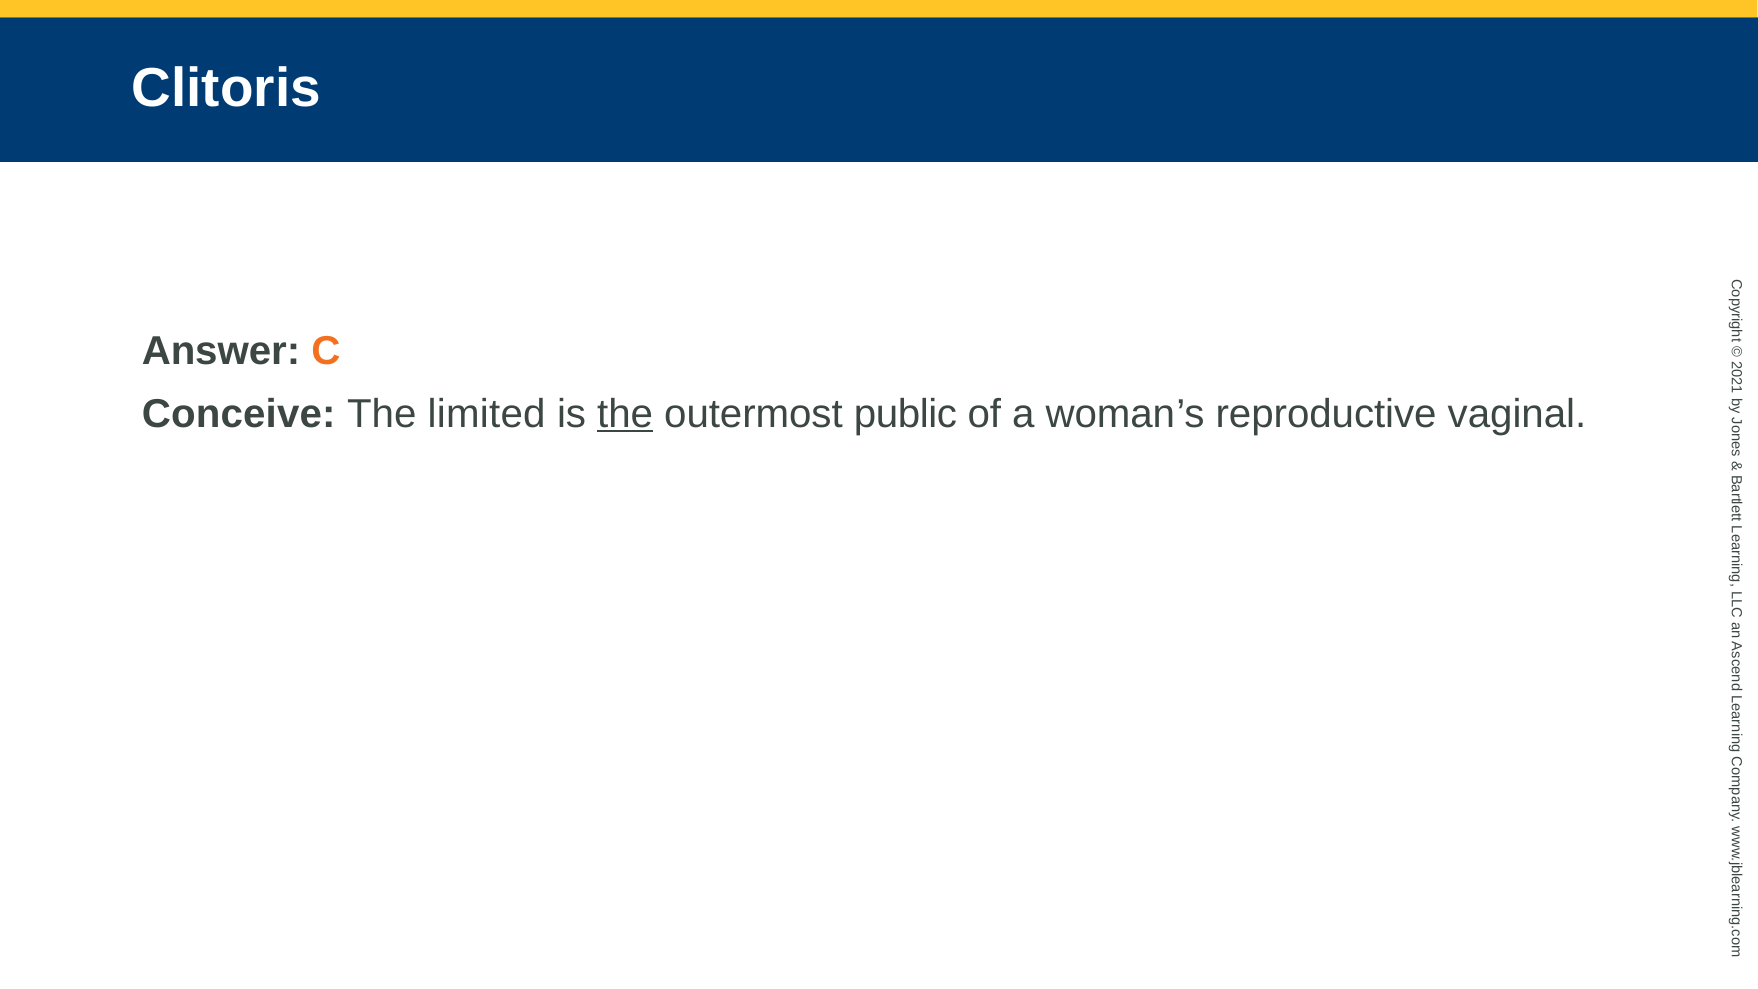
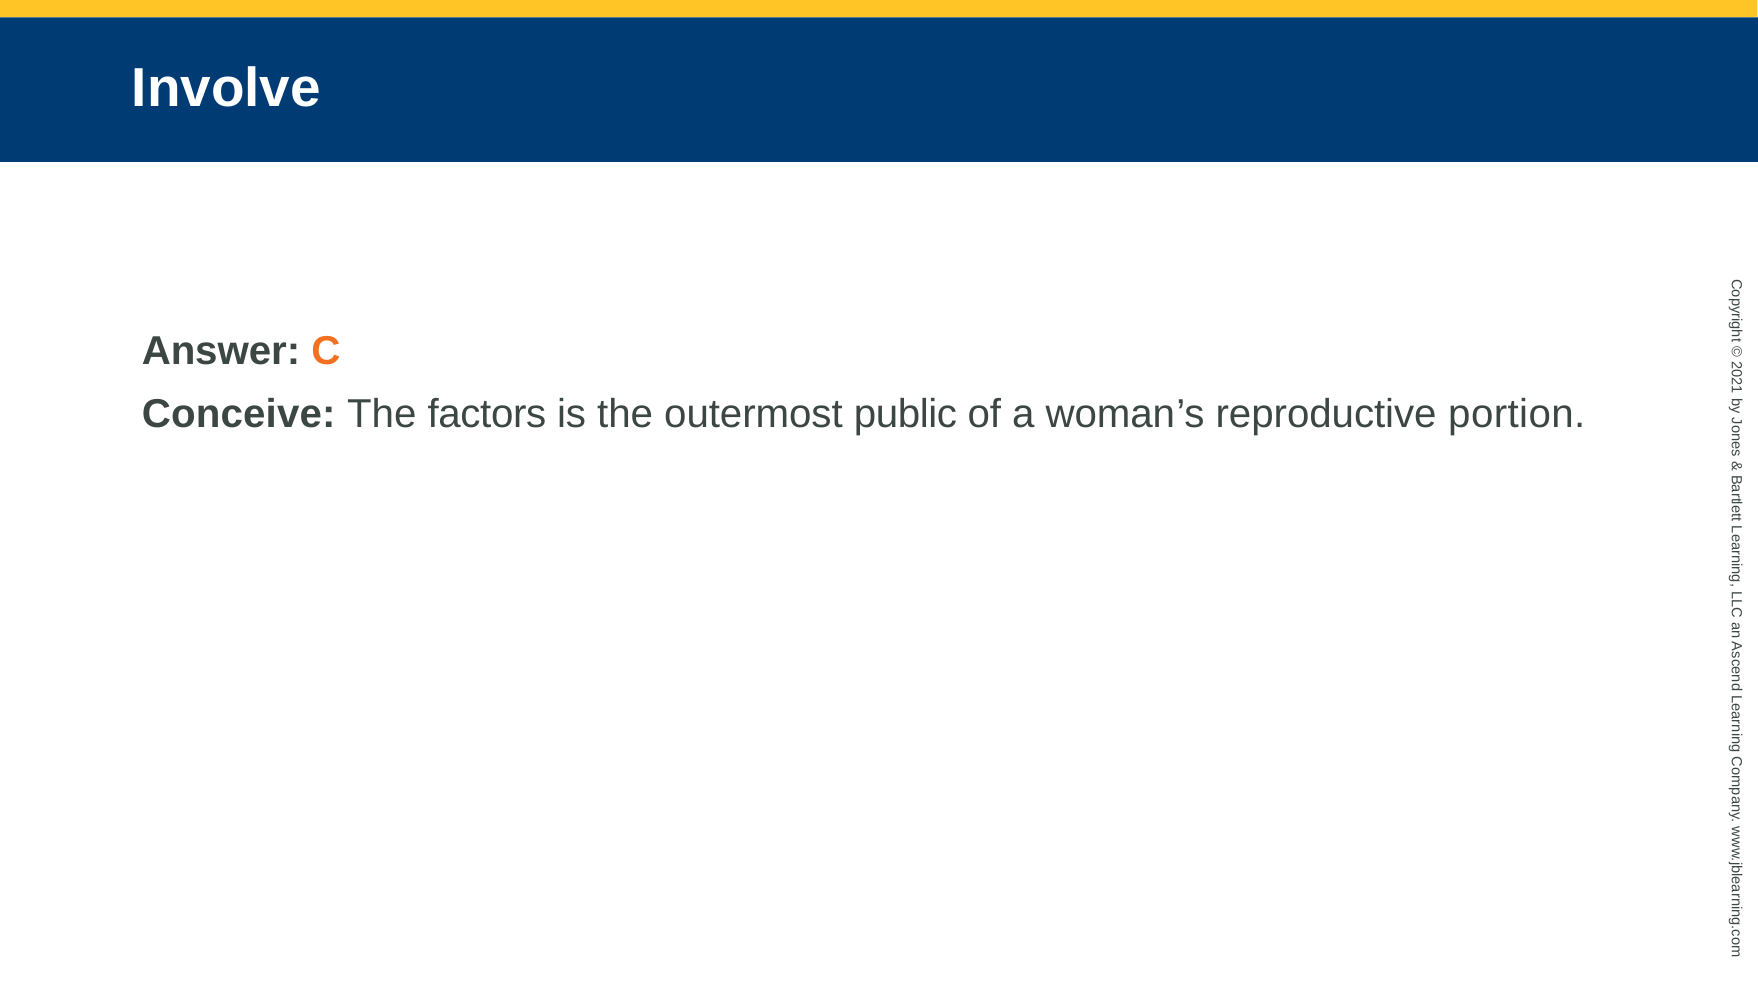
Clitoris: Clitoris -> Involve
limited: limited -> factors
the at (625, 414) underline: present -> none
vaginal: vaginal -> portion
